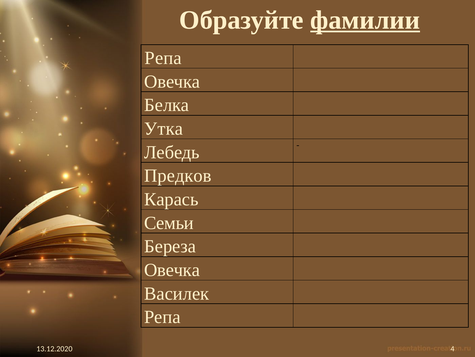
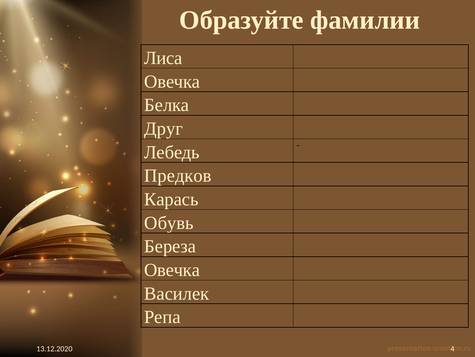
фамилии underline: present -> none
Репа at (163, 58): Репа -> Лиса
Утка: Утка -> Друг
Семьи: Семьи -> Обувь
